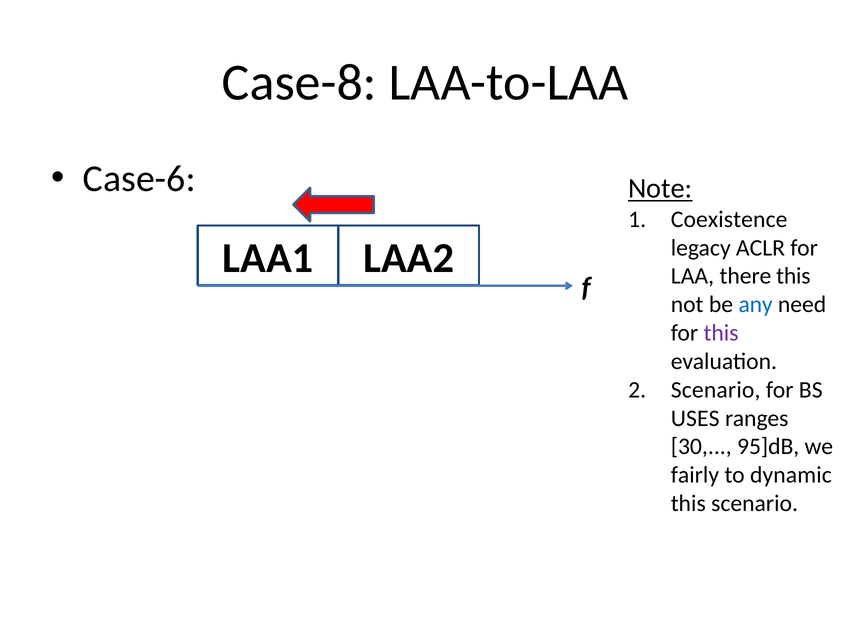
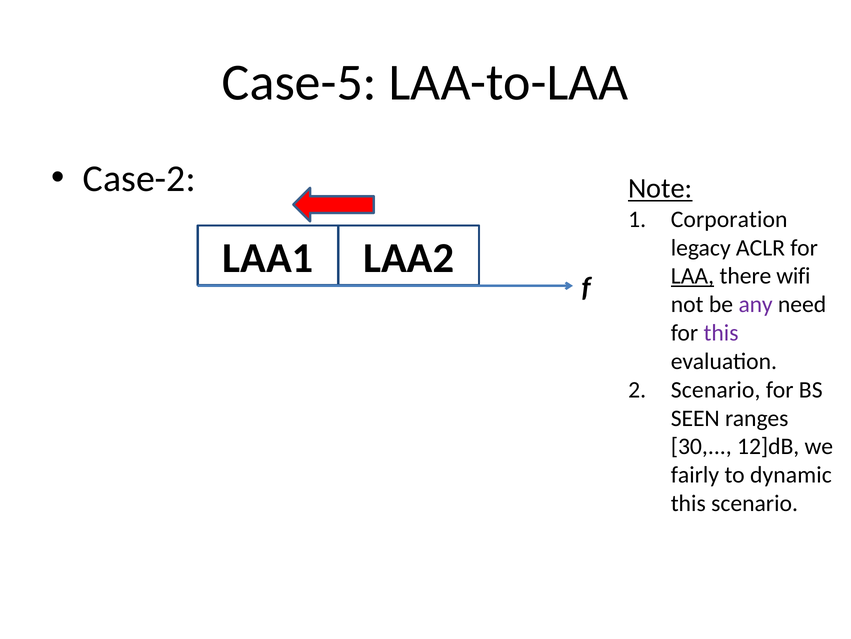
Case-8: Case-8 -> Case-5
Case-6: Case-6 -> Case-2
Coexistence: Coexistence -> Corporation
LAA underline: none -> present
there this: this -> wifi
any colour: blue -> purple
USES: USES -> SEEN
95]dB: 95]dB -> 12]dB
